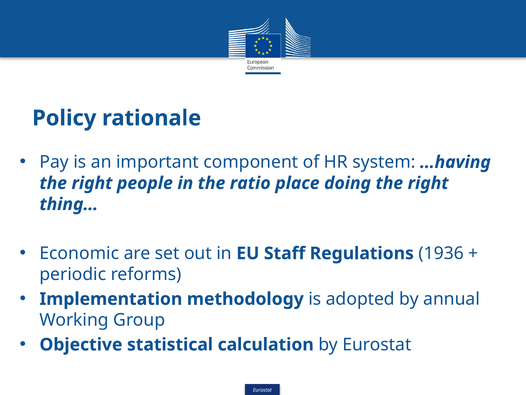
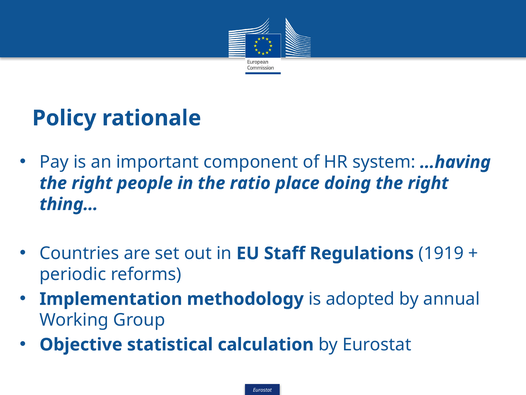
Economic: Economic -> Countries
1936: 1936 -> 1919
